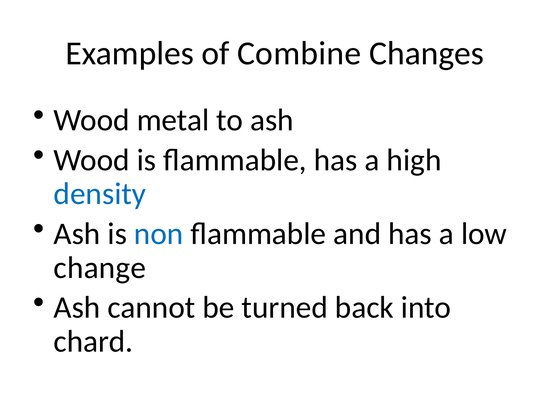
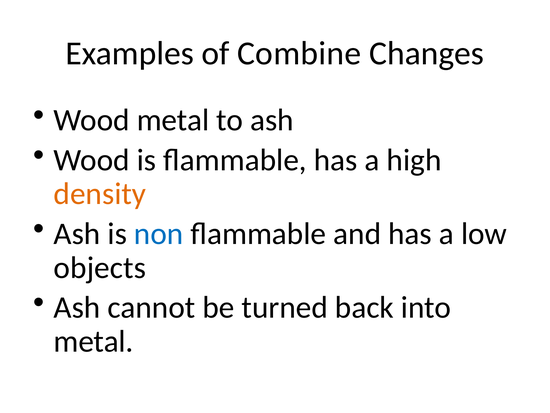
density colour: blue -> orange
change: change -> objects
chard at (93, 341): chard -> metal
